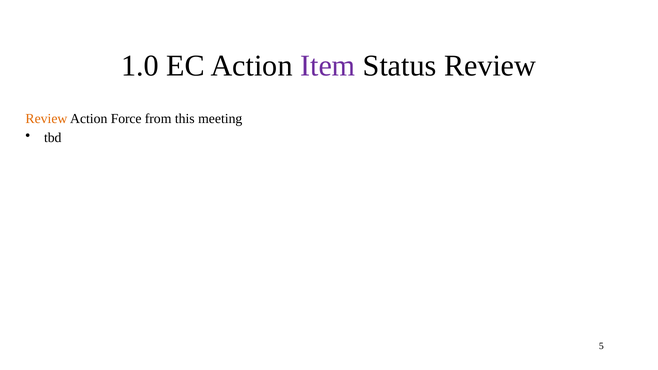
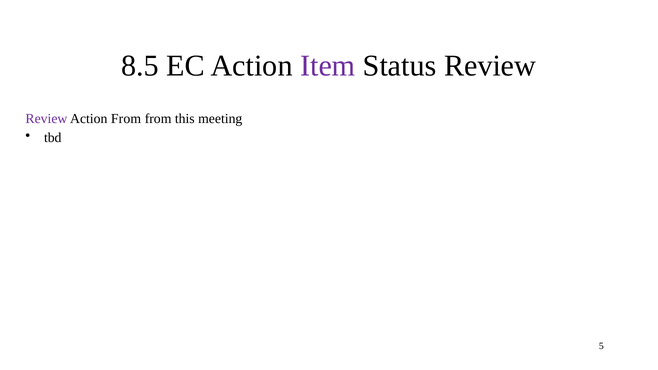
1.0: 1.0 -> 8.5
Review at (46, 119) colour: orange -> purple
Action Force: Force -> From
